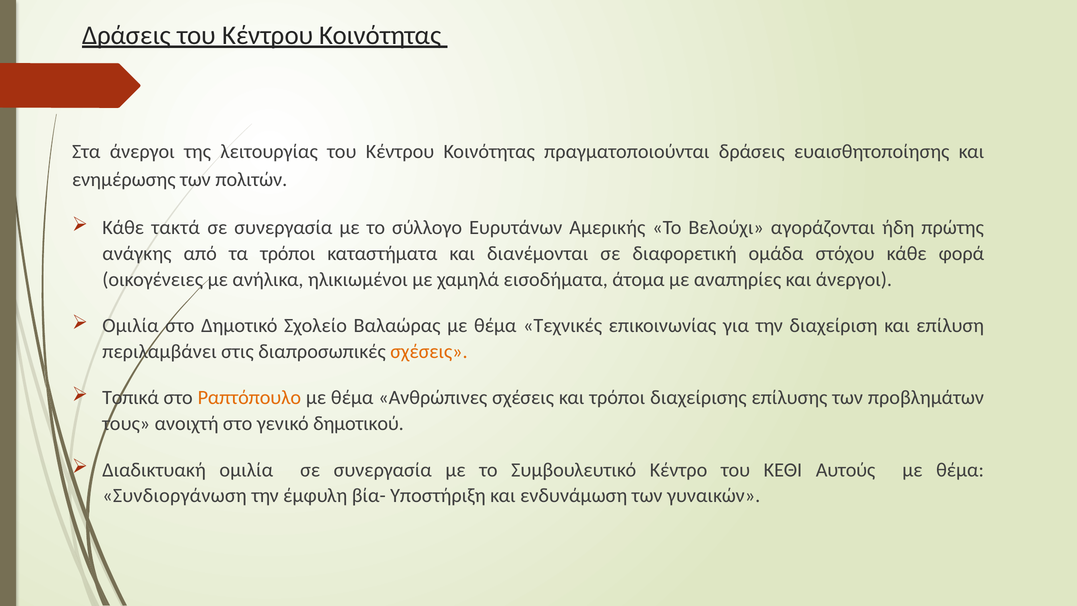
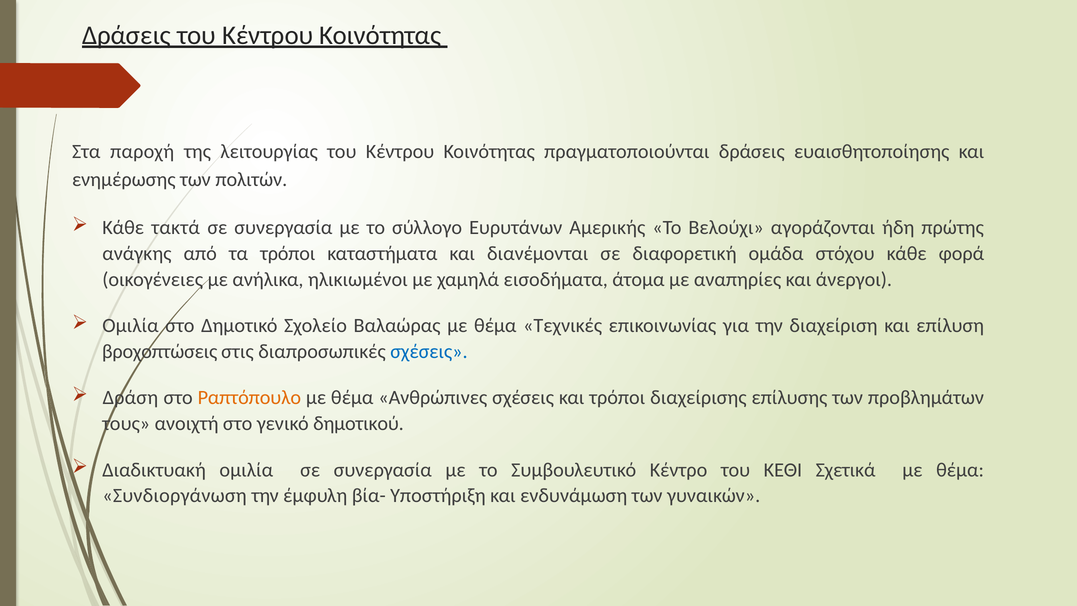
Στα άνεργοι: άνεργοι -> παροχή
περιλαμβάνει: περιλαμβάνει -> βροχοπτώσεις
σχέσεις at (429, 352) colour: orange -> blue
Τοπικά: Τοπικά -> Δράση
Αυτούς: Αυτούς -> Σχετικά
